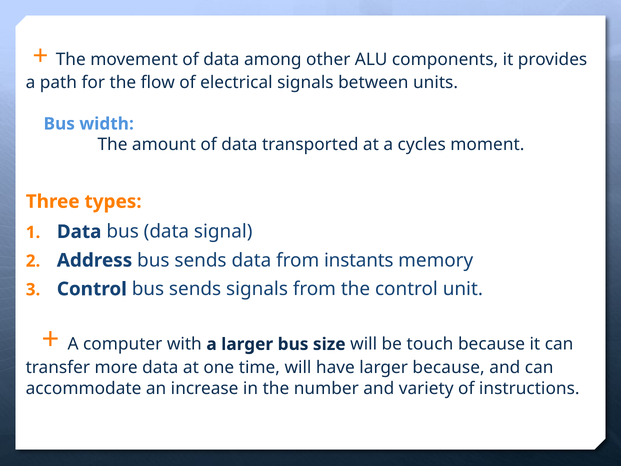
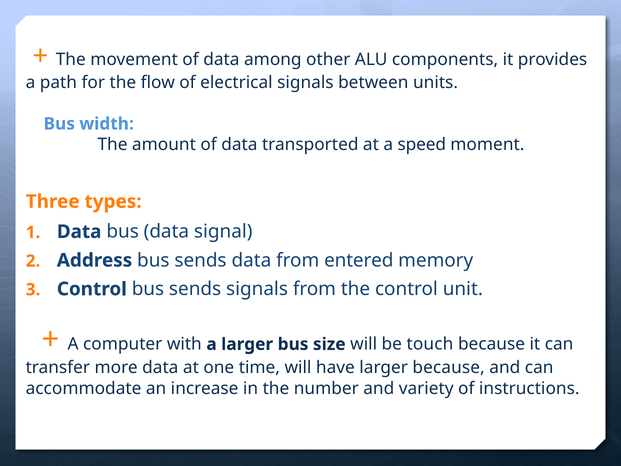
cycles: cycles -> speed
instants: instants -> entered
